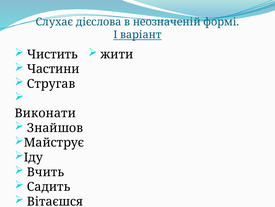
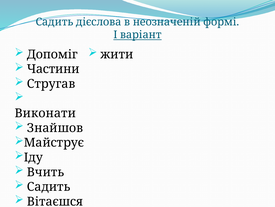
Слухає at (54, 22): Слухає -> Садить
Чистить: Чистить -> Допоміг
